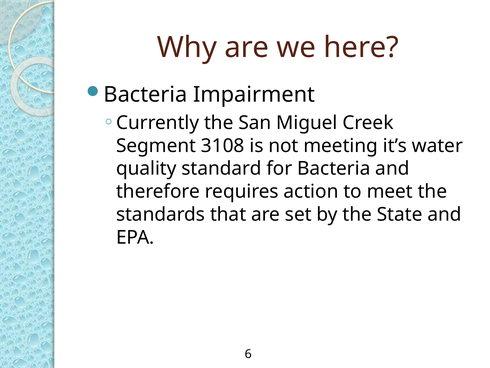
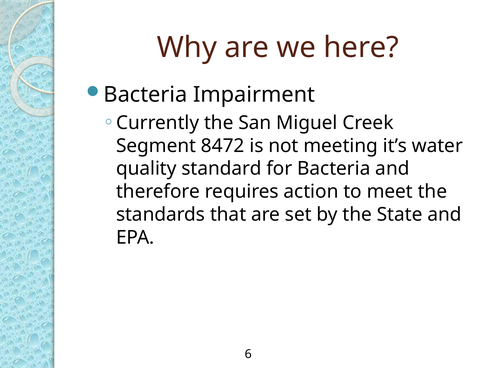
3108: 3108 -> 8472
